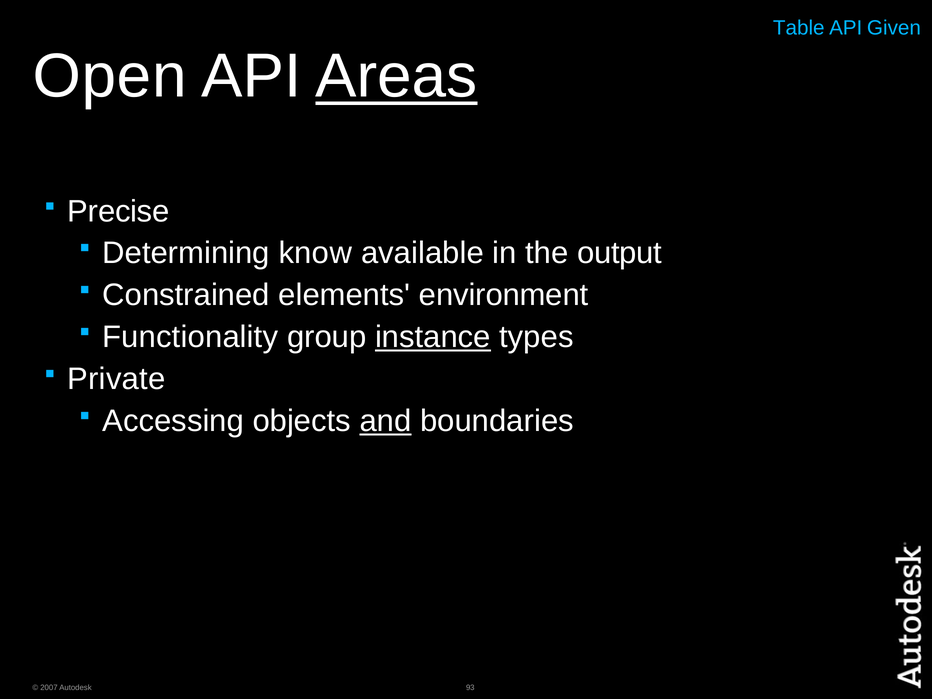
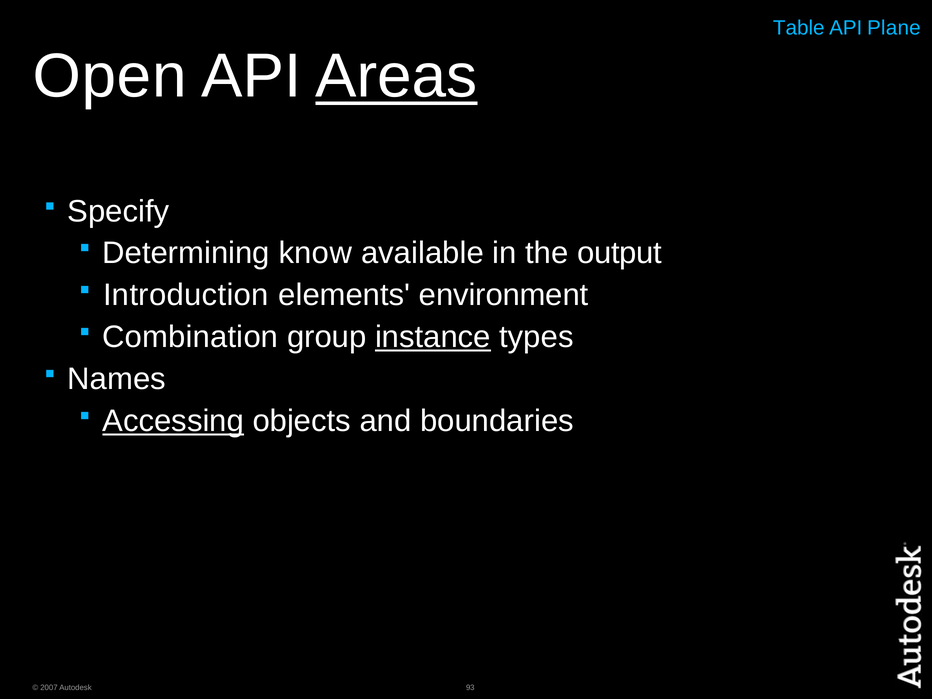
Given: Given -> Plane
Precise: Precise -> Specify
Constrained: Constrained -> Introduction
Functionality: Functionality -> Combination
Private: Private -> Names
Accessing underline: none -> present
and underline: present -> none
